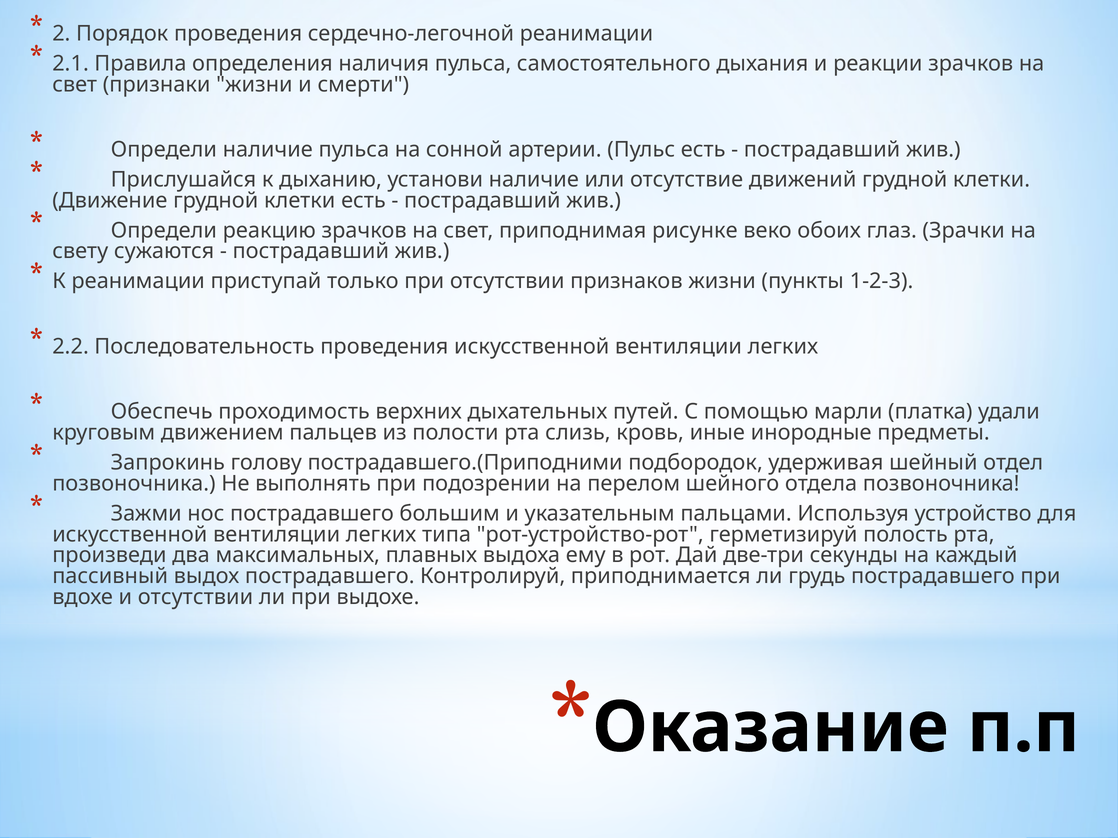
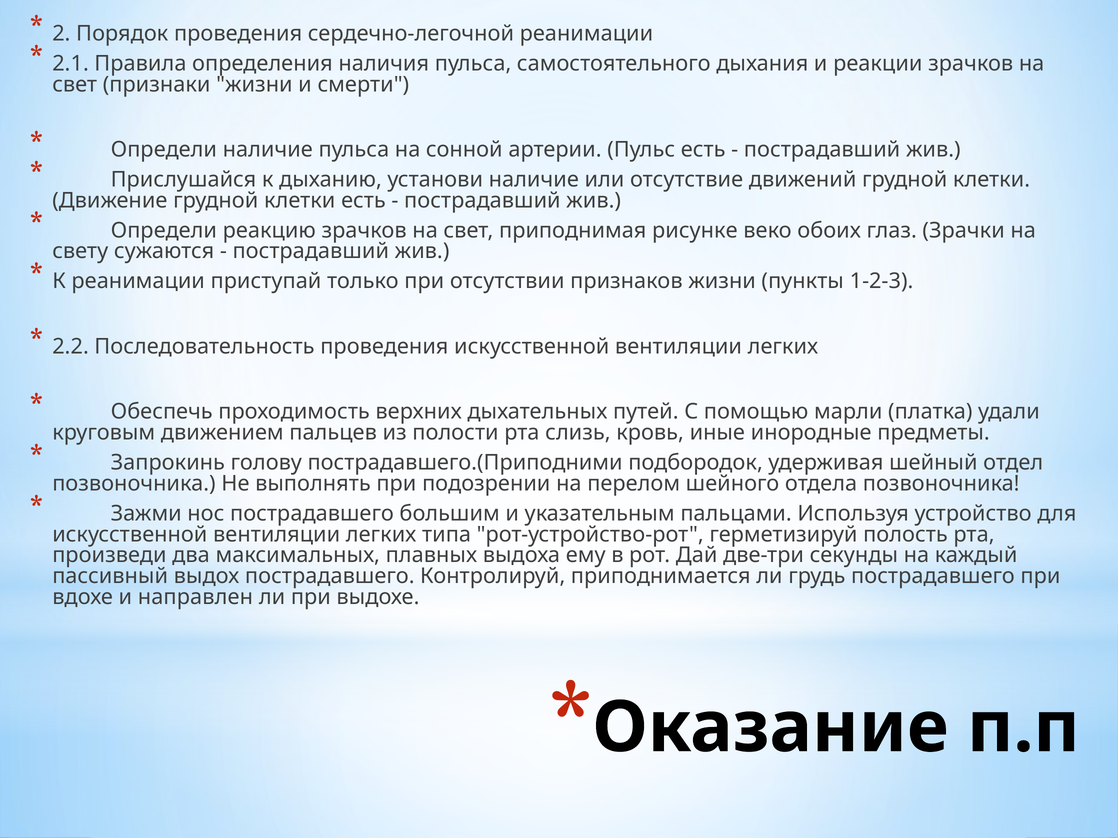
и отсутствии: отсутствии -> направлен
